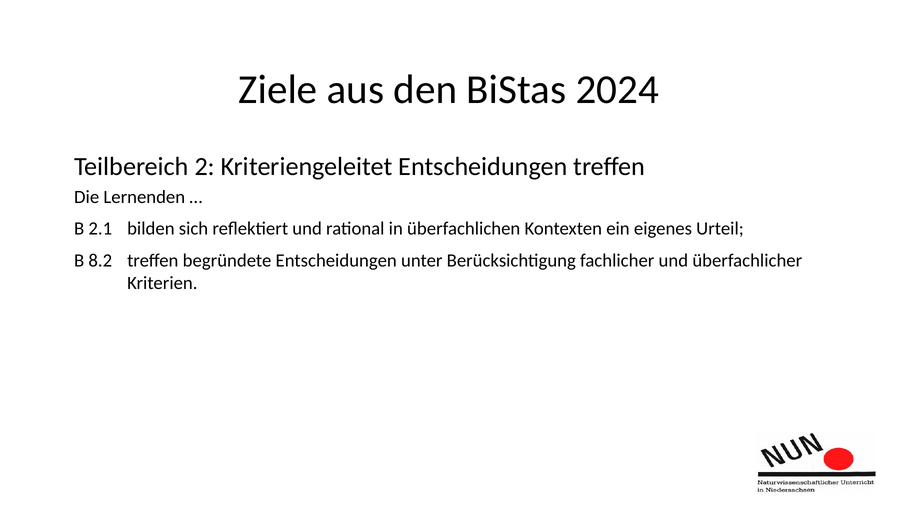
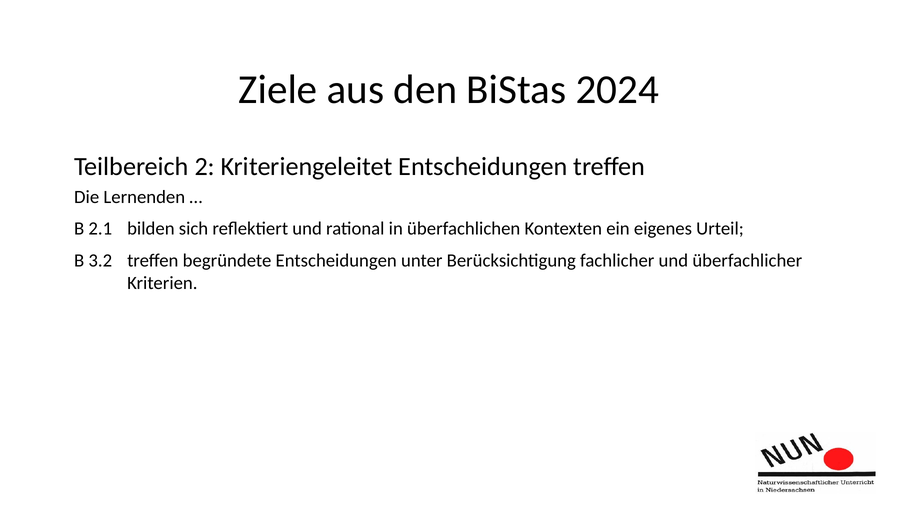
8.2: 8.2 -> 3.2
